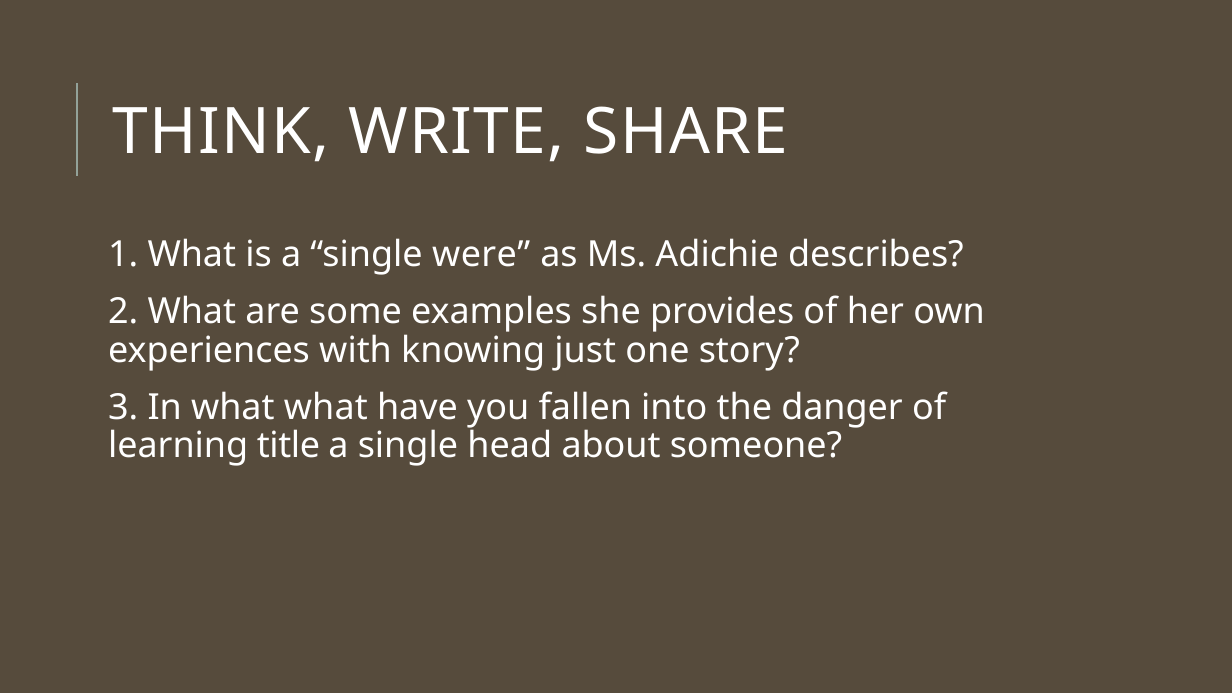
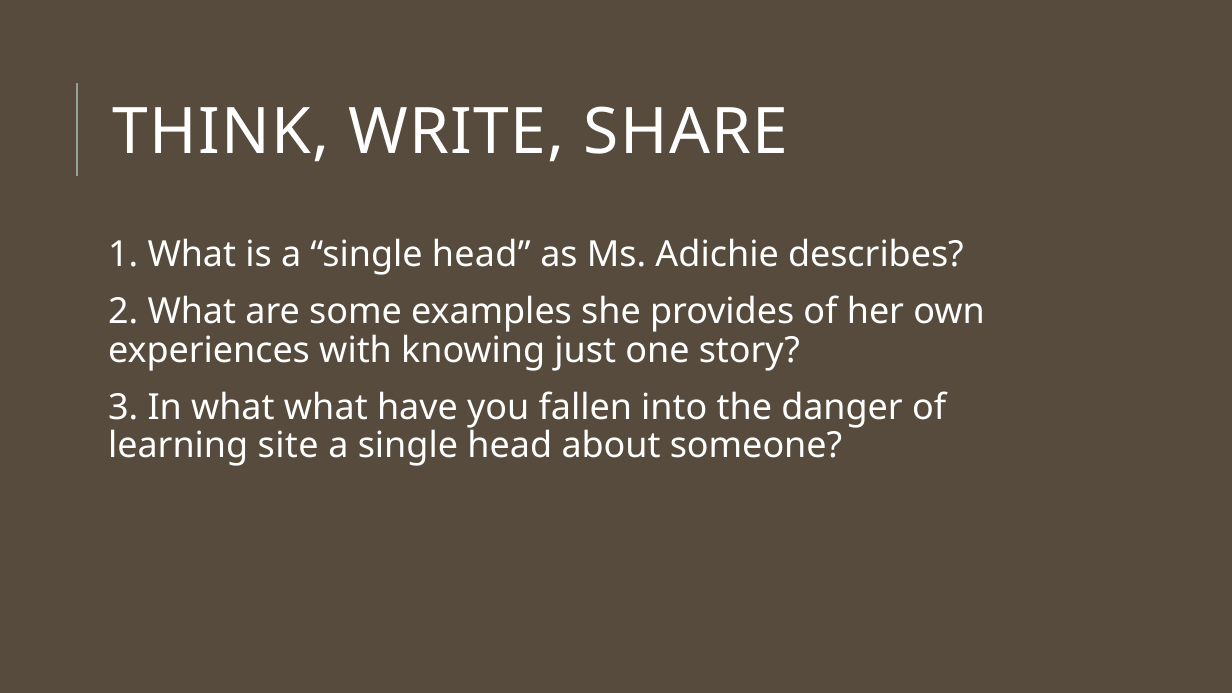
is a single were: were -> head
title: title -> site
